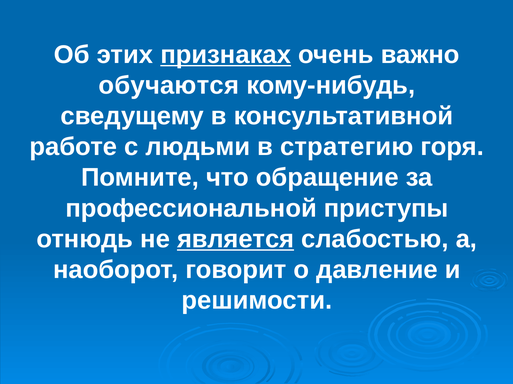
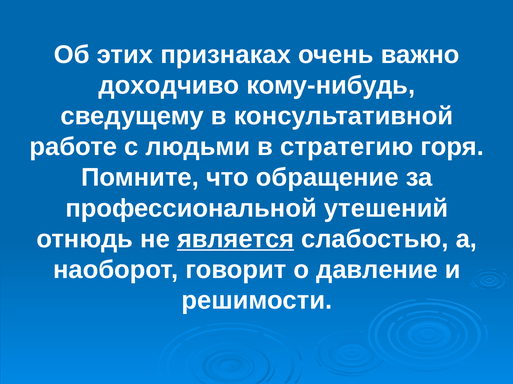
признаках underline: present -> none
обучаются: обучаются -> доходчиво
приступы: приступы -> утешений
